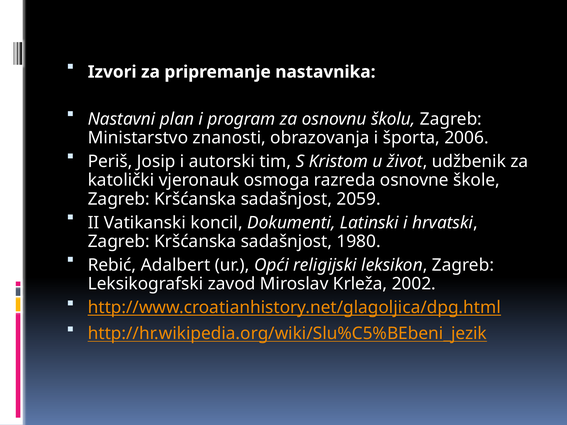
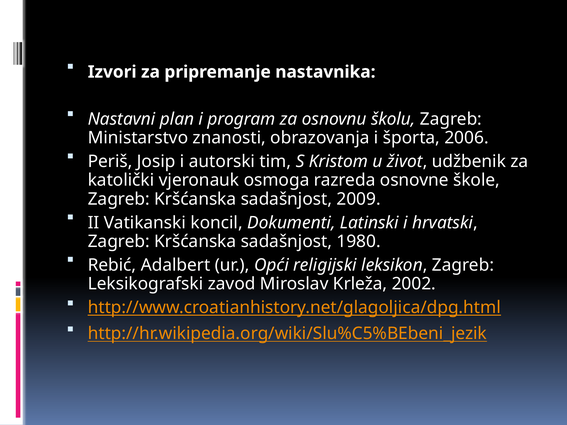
2059: 2059 -> 2009
